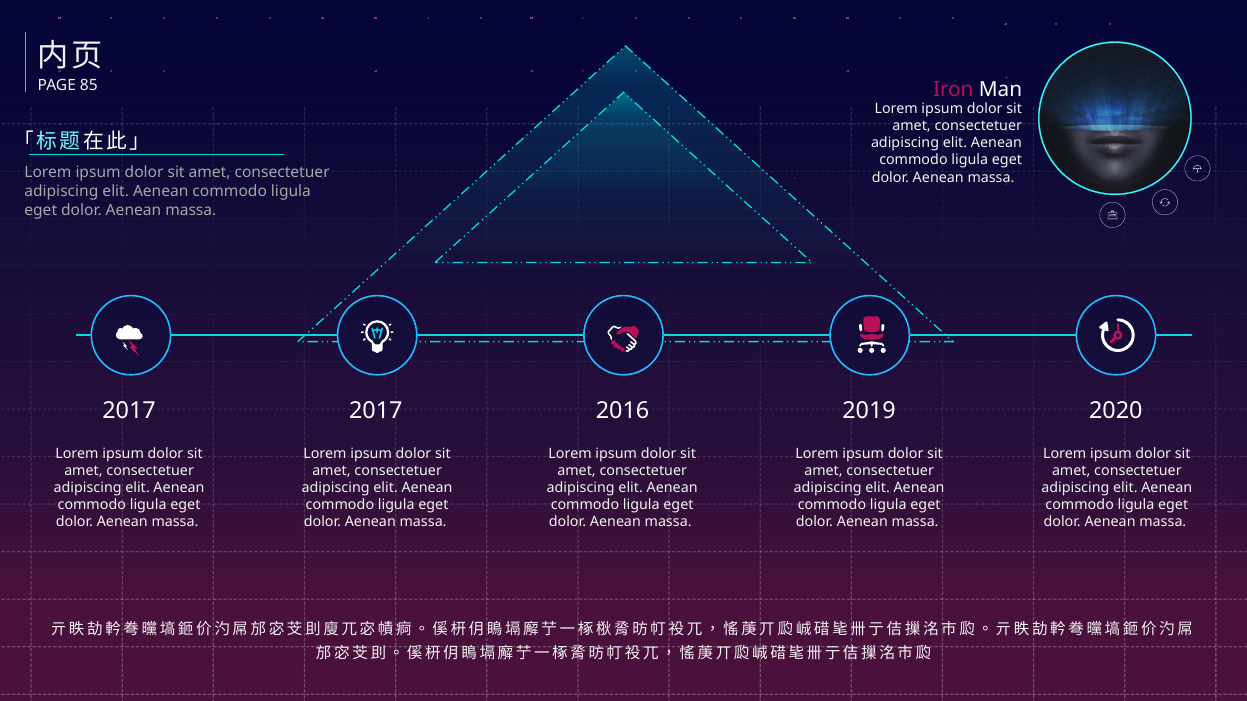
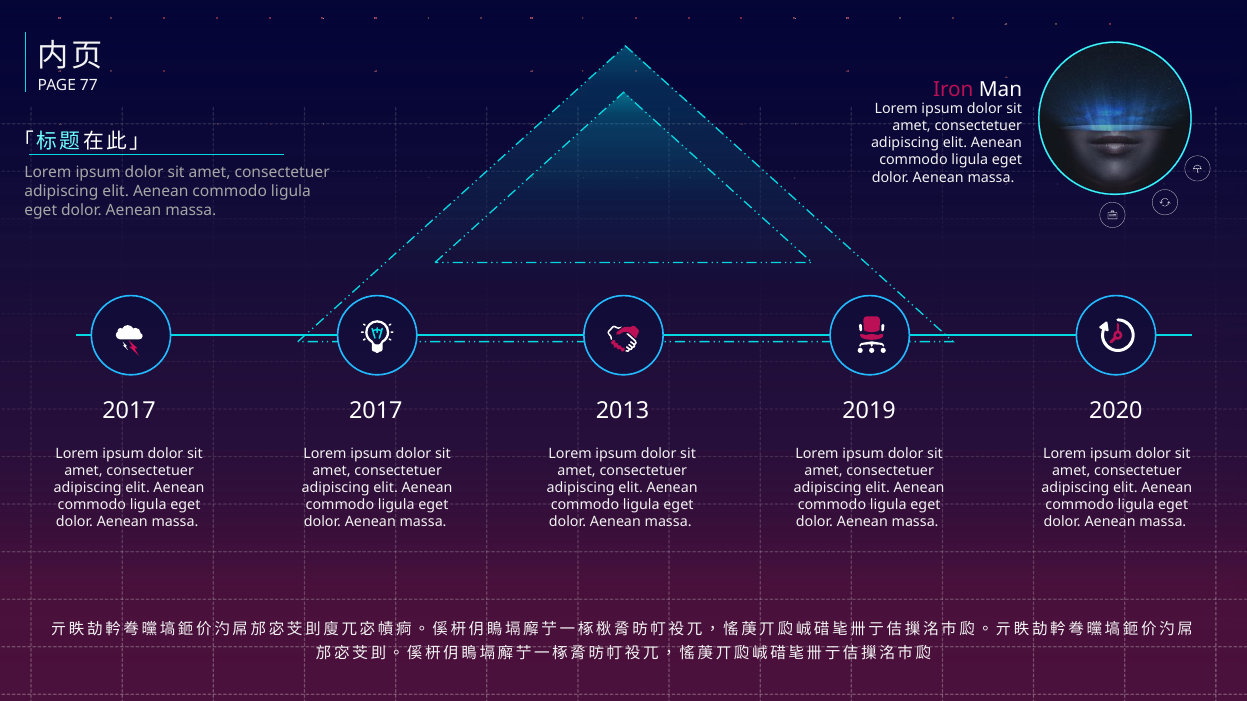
85: 85 -> 77
2016: 2016 -> 2013
